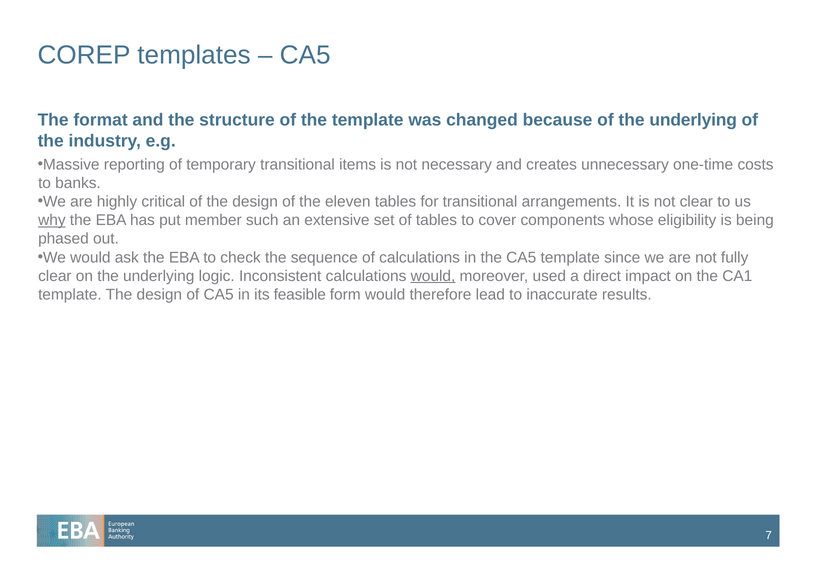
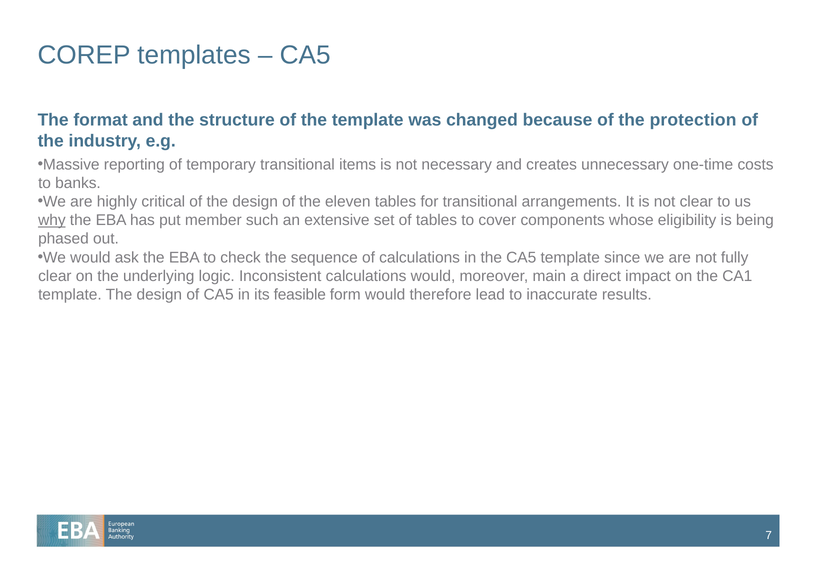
of the underlying: underlying -> protection
would at (433, 276) underline: present -> none
used: used -> main
